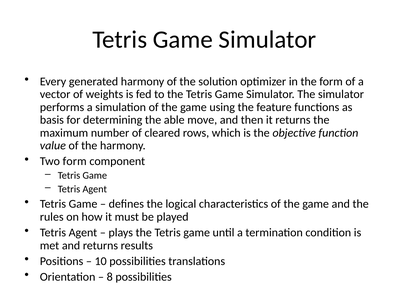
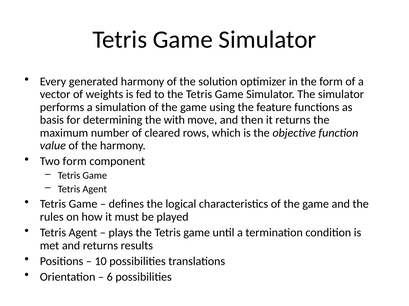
able: able -> with
8: 8 -> 6
